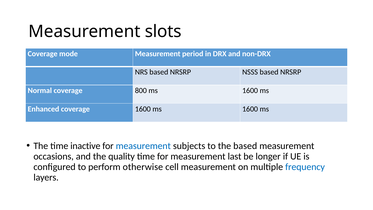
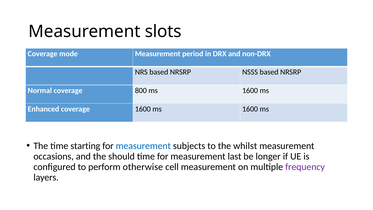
inactive: inactive -> starting
the based: based -> whilst
quality: quality -> should
frequency colour: blue -> purple
